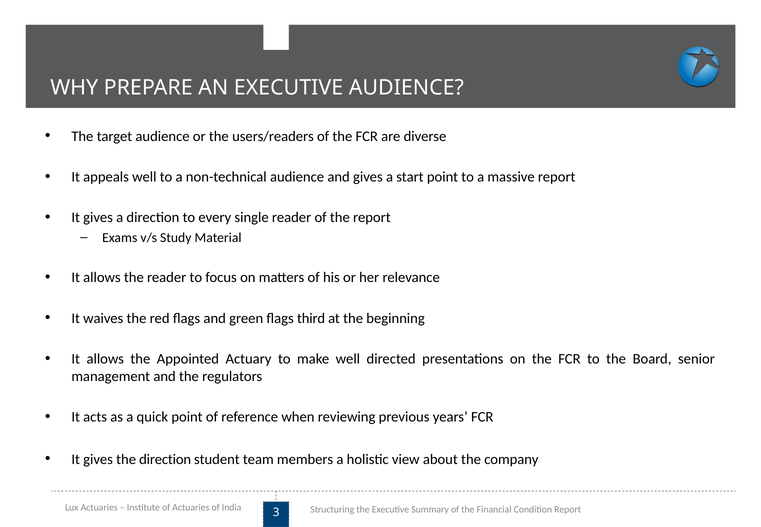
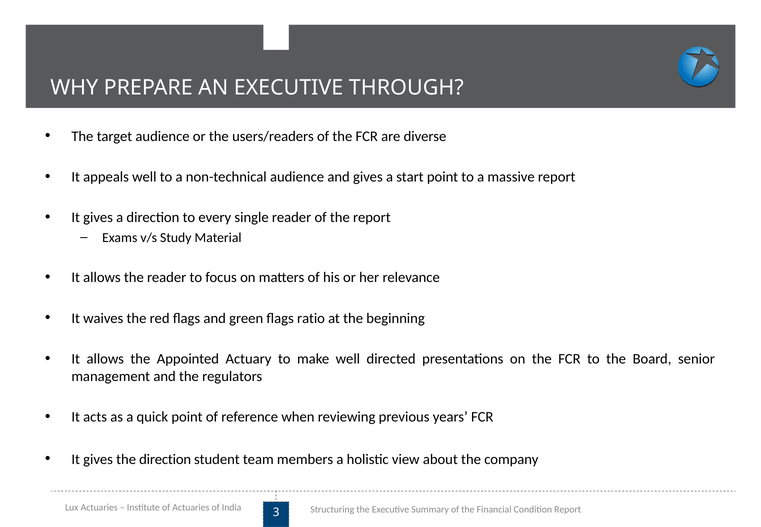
EXECUTIVE AUDIENCE: AUDIENCE -> THROUGH
third: third -> ratio
